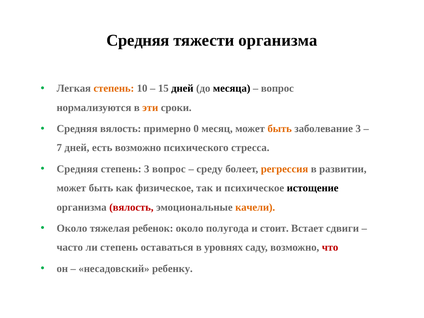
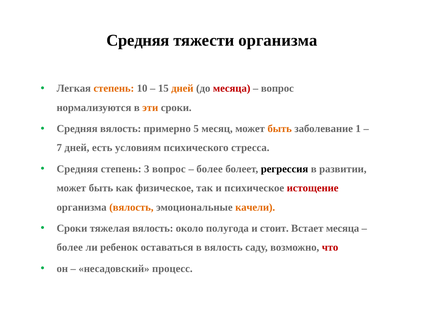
дней at (182, 88) colour: black -> orange
месяца at (232, 88) colour: black -> red
0: 0 -> 5
заболевание 3: 3 -> 1
есть возможно: возможно -> условиям
среду at (210, 169): среду -> более
регрессия colour: orange -> black
истощение colour: black -> red
вялость at (131, 207) colour: red -> orange
Около at (72, 228): Около -> Сроки
тяжелая ребенок: ребенок -> вялость
Встает сдвиги: сдвиги -> месяца
часто at (70, 247): часто -> более
ли степень: степень -> ребенок
в уровнях: уровнях -> вялость
ребенку: ребенку -> процесс
